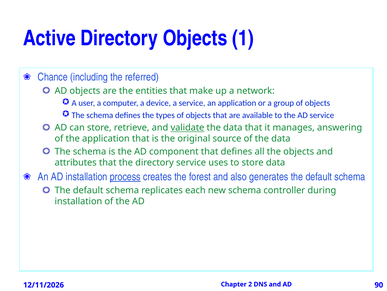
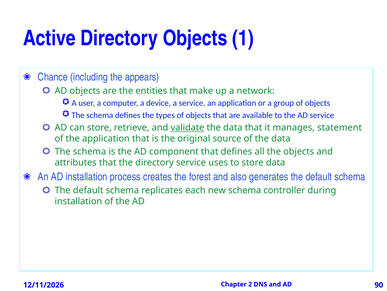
referred: referred -> appears
answering: answering -> statement
process underline: present -> none
